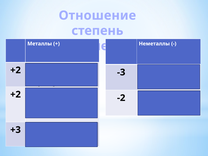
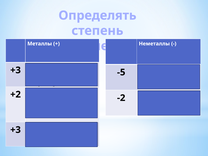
Отношение: Отношение -> Определять
+2 at (16, 70): +2 -> +3
-3: -3 -> -5
